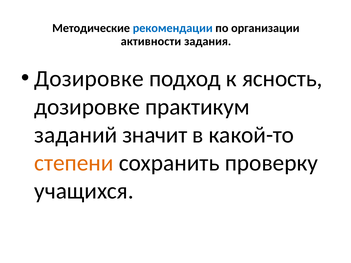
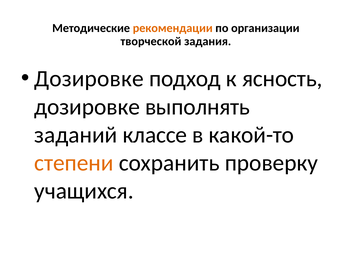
рекомендации colour: blue -> orange
активности: активности -> творческой
практикум: практикум -> выполнять
значит: значит -> классе
